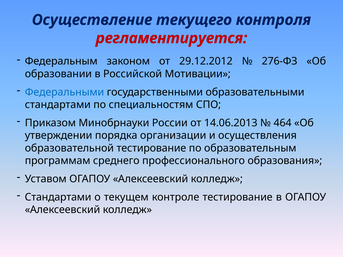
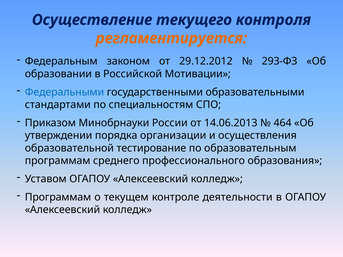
регламентируется colour: red -> orange
276-ФЗ: 276-ФЗ -> 293-ФЗ
Стандартами at (58, 197): Стандартами -> Программам
контроле тестирование: тестирование -> деятельности
